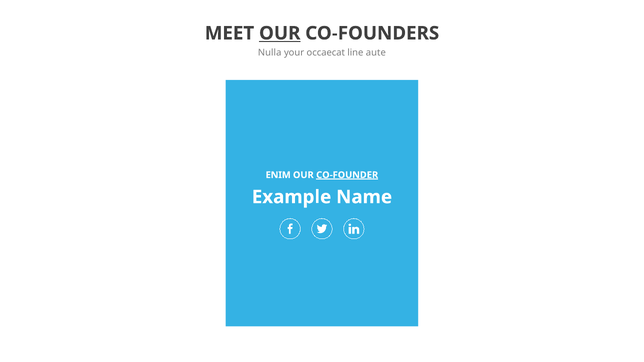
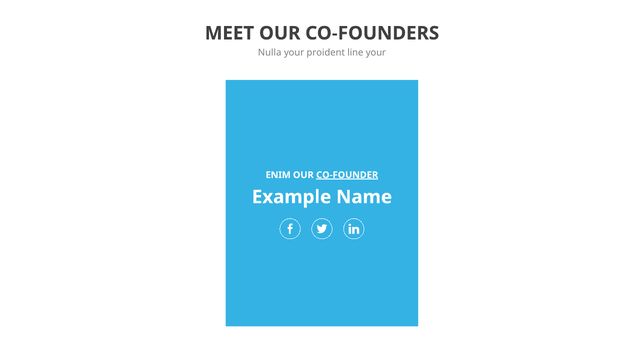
OUR at (280, 33) underline: present -> none
occaecat: occaecat -> proident
line aute: aute -> your
